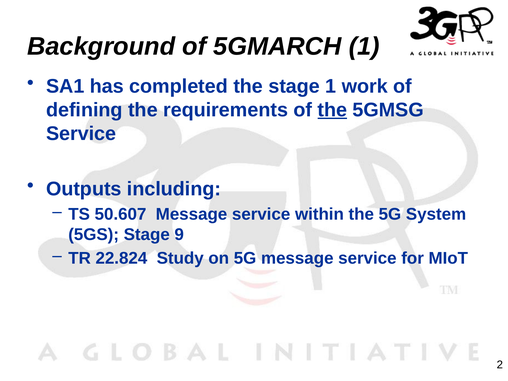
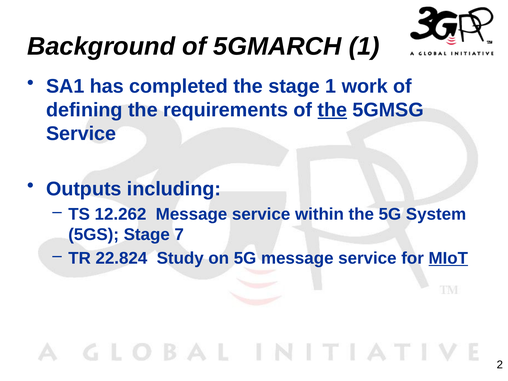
50.607: 50.607 -> 12.262
9: 9 -> 7
MIoT underline: none -> present
